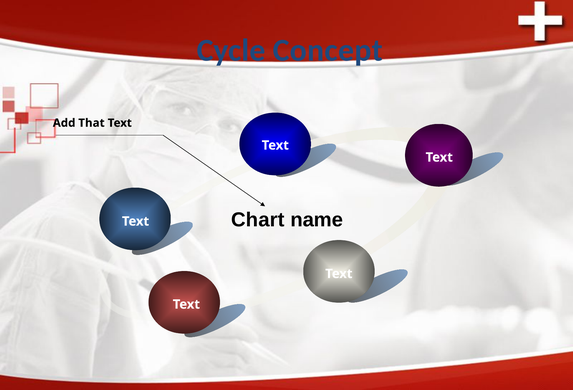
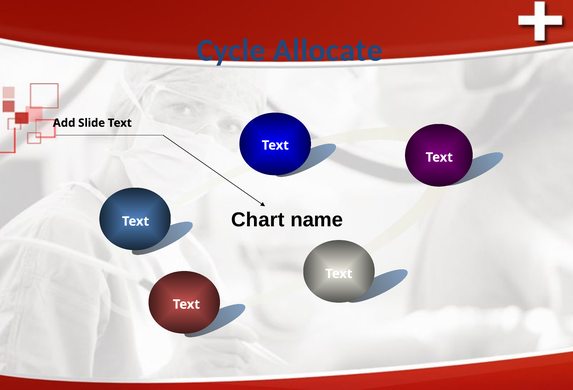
Concept: Concept -> Allocate
That: That -> Slide
